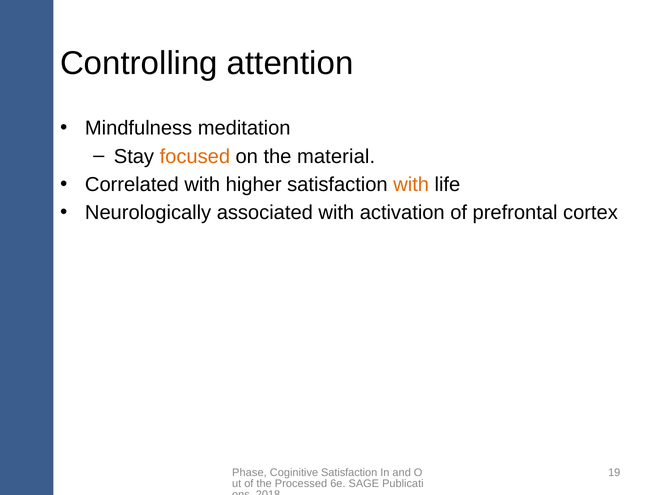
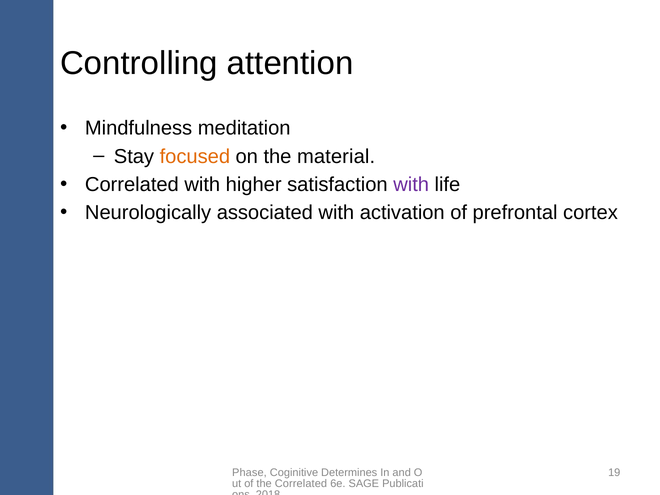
with at (411, 185) colour: orange -> purple
Coginitive Satisfaction: Satisfaction -> Determines
the Processed: Processed -> Correlated
